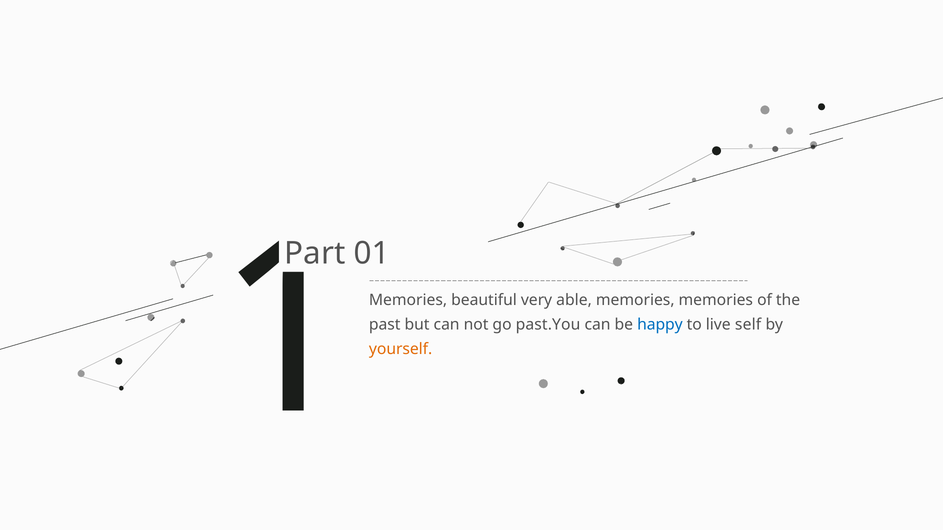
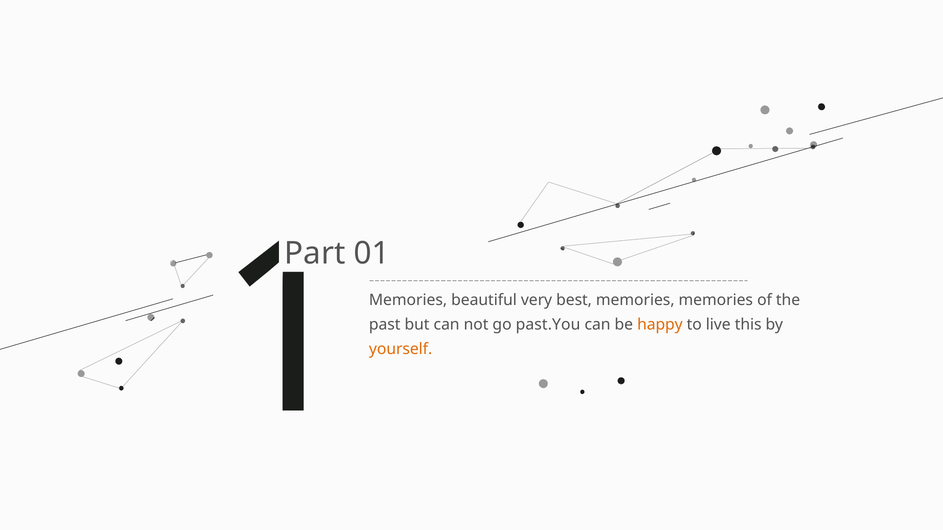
able: able -> best
happy colour: blue -> orange
self: self -> this
